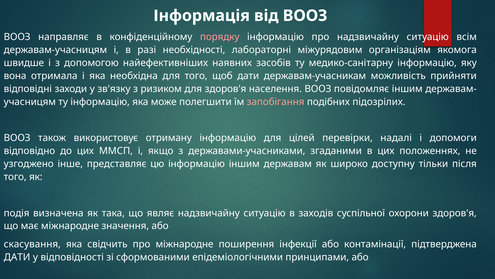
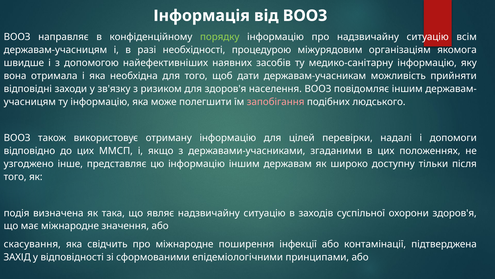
порядку colour: pink -> light green
лабораторні: лабораторні -> процедурою
підозрілих: підозрілих -> людського
ДАТИ at (17, 257): ДАТИ -> ЗАХІД
